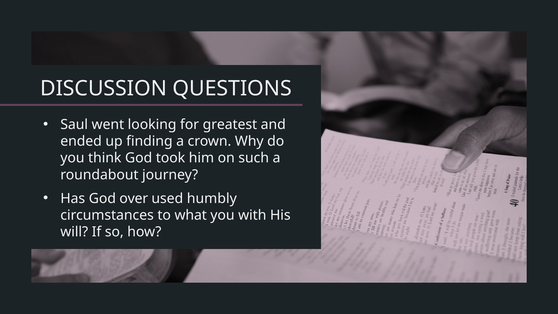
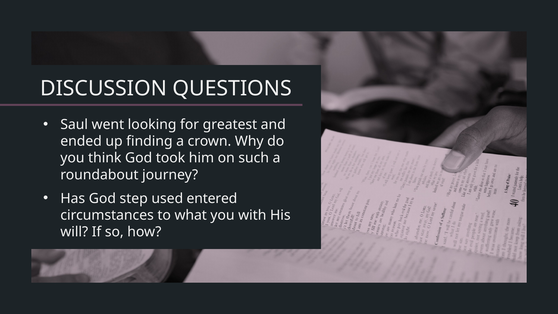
over: over -> step
humbly: humbly -> entered
